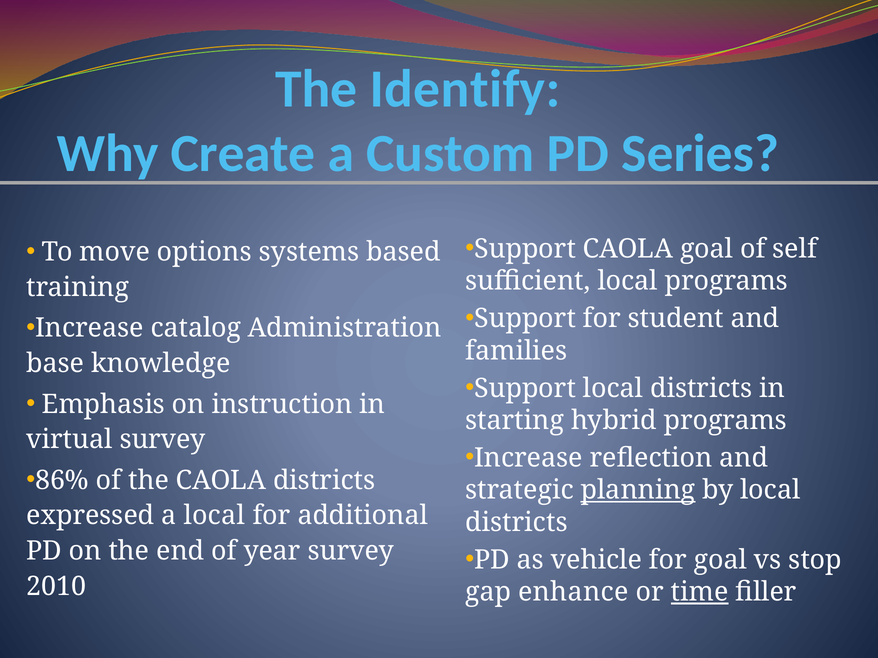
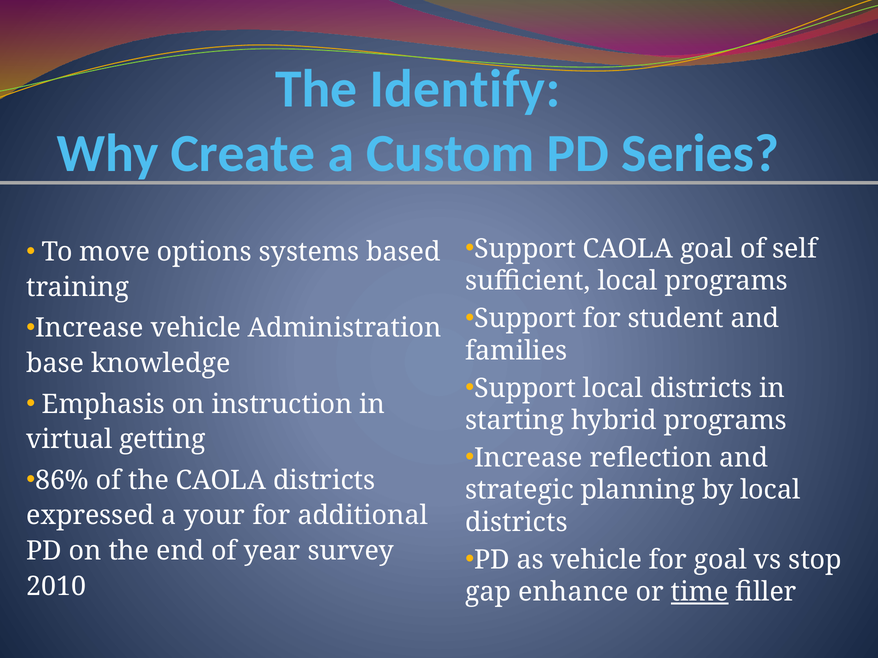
Increase catalog: catalog -> vehicle
virtual survey: survey -> getting
planning underline: present -> none
a local: local -> your
